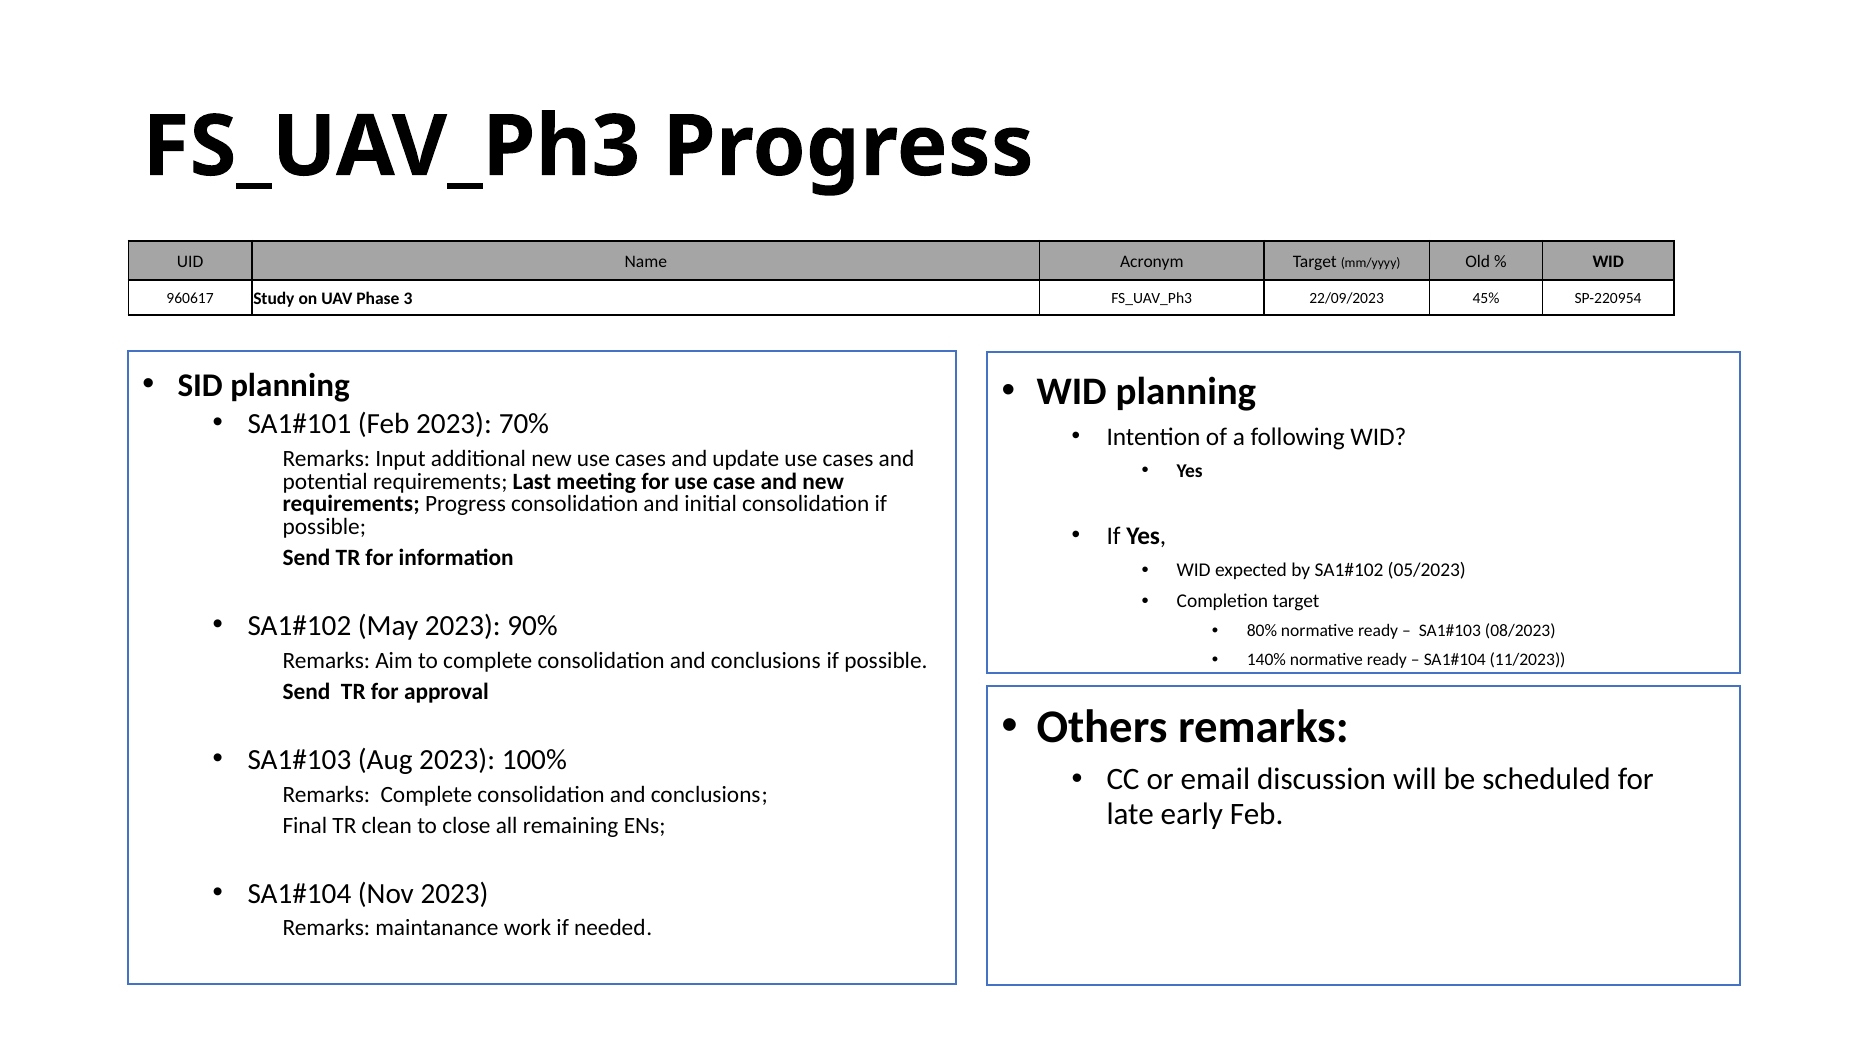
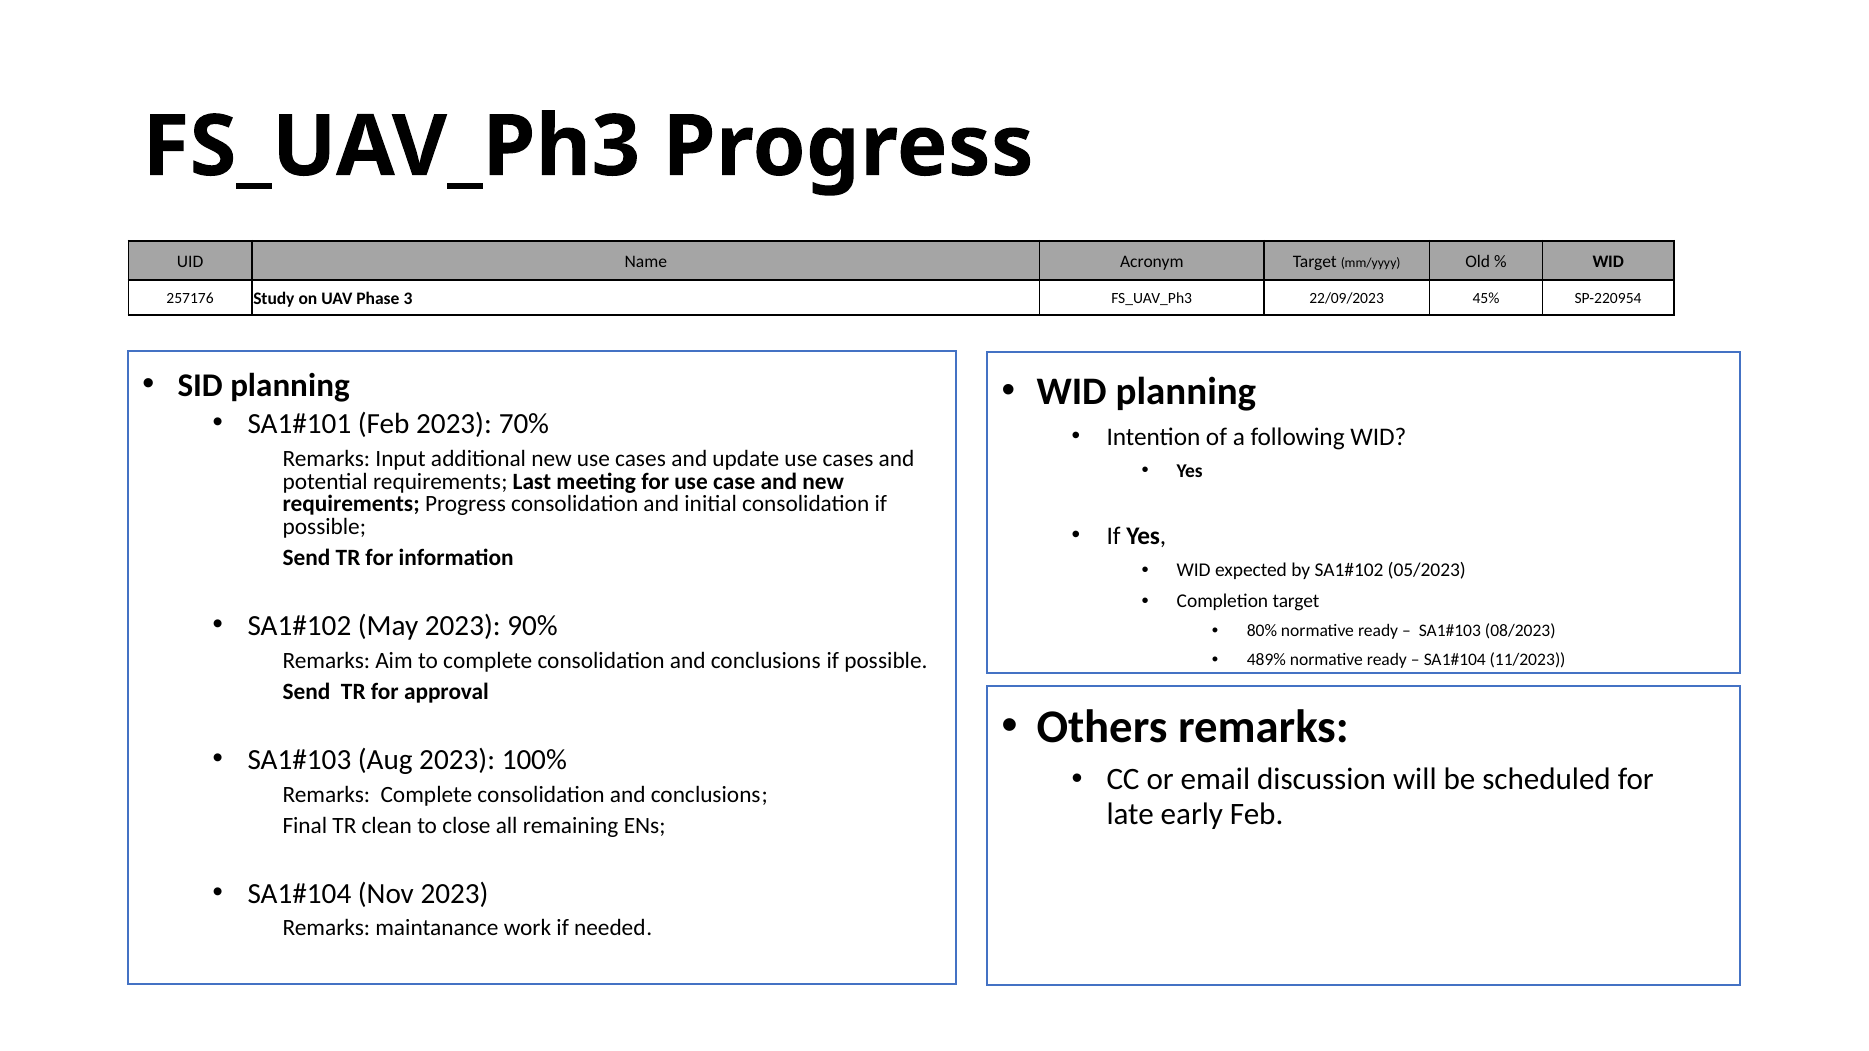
960617: 960617 -> 257176
140%: 140% -> 489%
